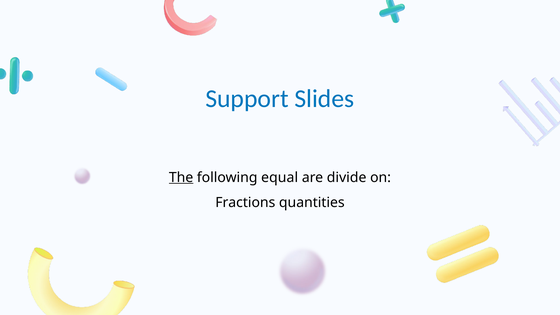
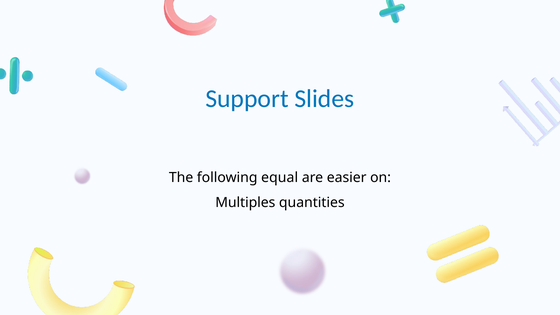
The underline: present -> none
divide: divide -> easier
Fractions: Fractions -> Multiples
